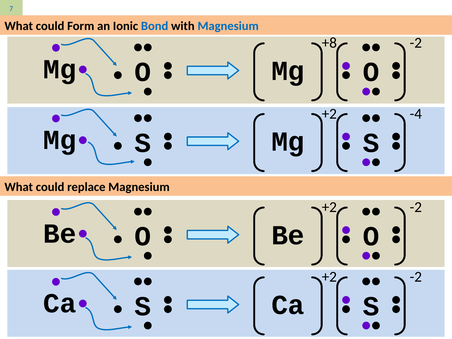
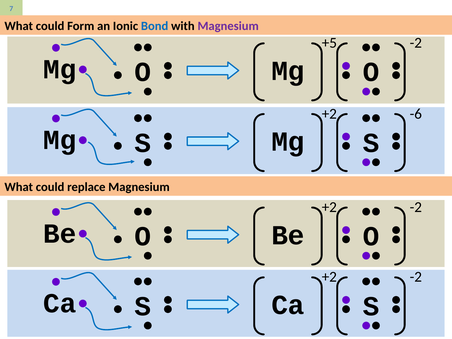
Magnesium at (228, 26) colour: blue -> purple
+8: +8 -> +5
-4: -4 -> -6
